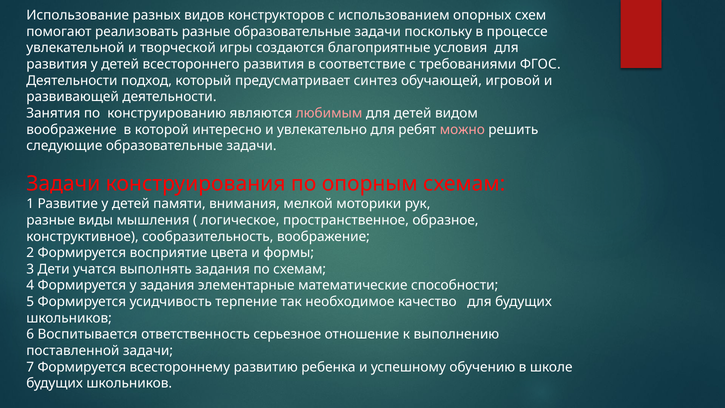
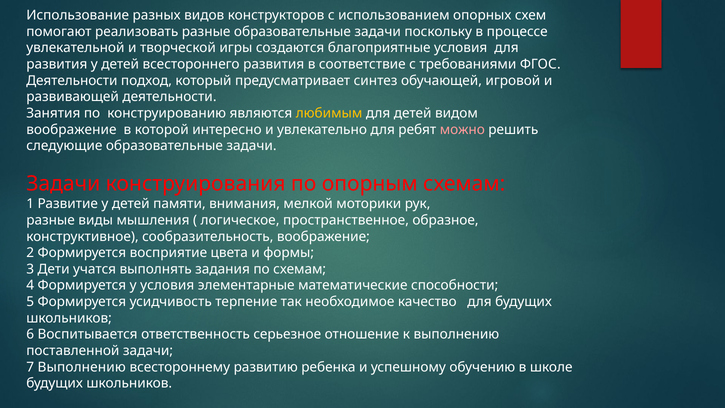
любимым colour: pink -> yellow
у задания: задания -> условия
7 Формируется: Формируется -> Выполнению
